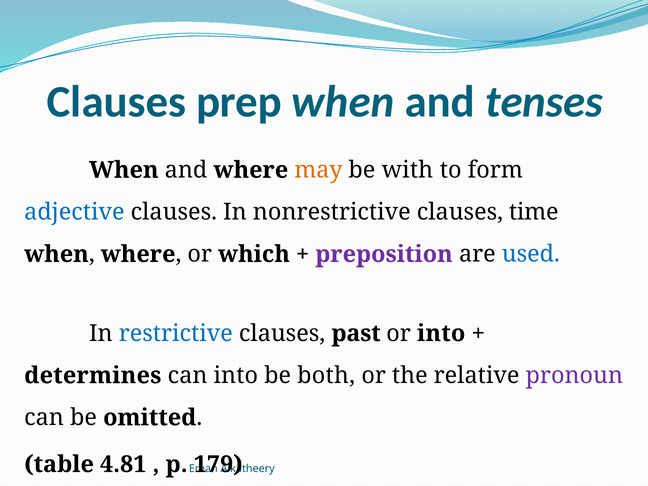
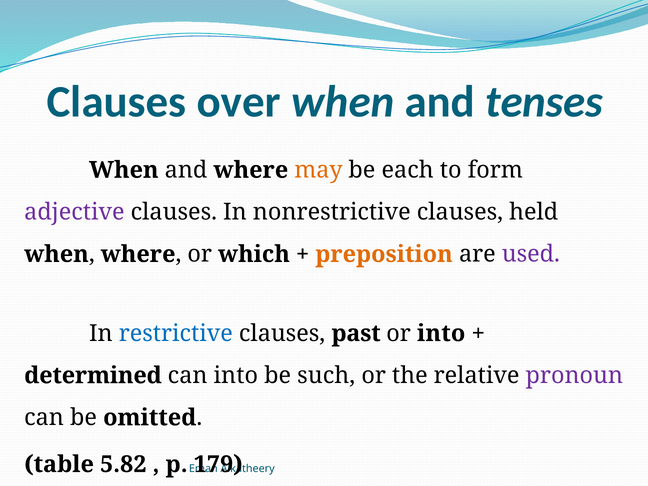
prep: prep -> over
with: with -> each
adjective colour: blue -> purple
time: time -> held
preposition colour: purple -> orange
used colour: blue -> purple
determines: determines -> determined
both: both -> such
4.81: 4.81 -> 5.82
